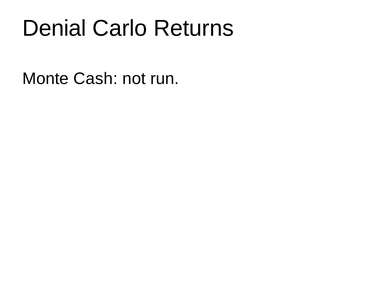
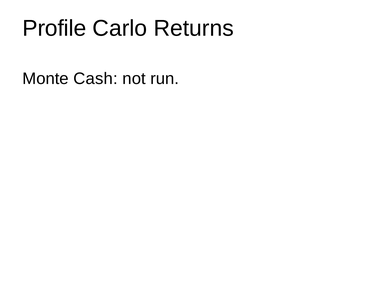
Denial: Denial -> Profile
